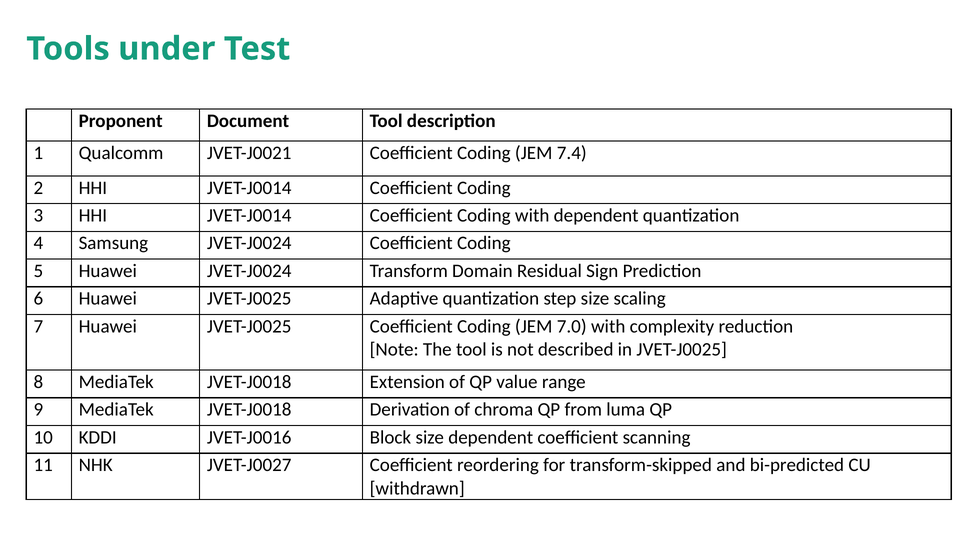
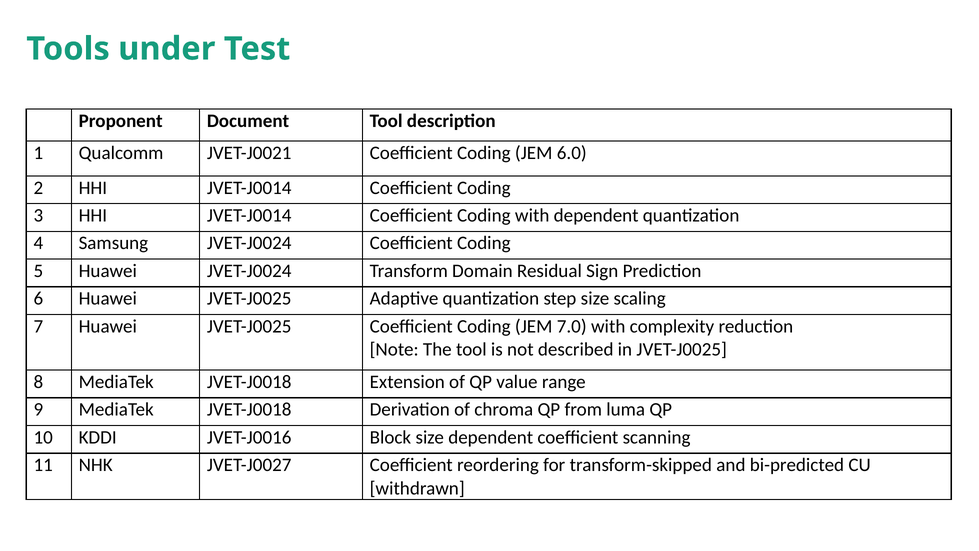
7.4: 7.4 -> 6.0
